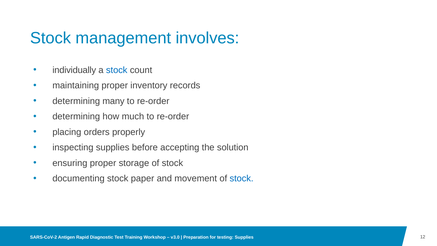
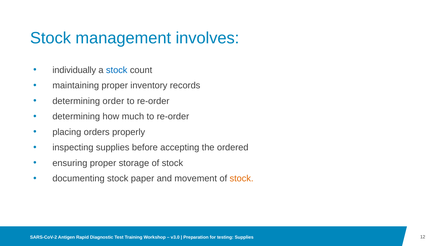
many: many -> order
solution: solution -> ordered
stock at (242, 178) colour: blue -> orange
